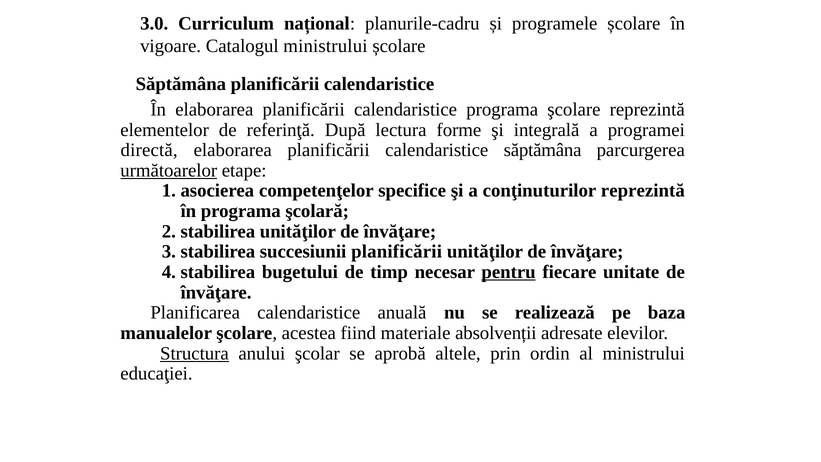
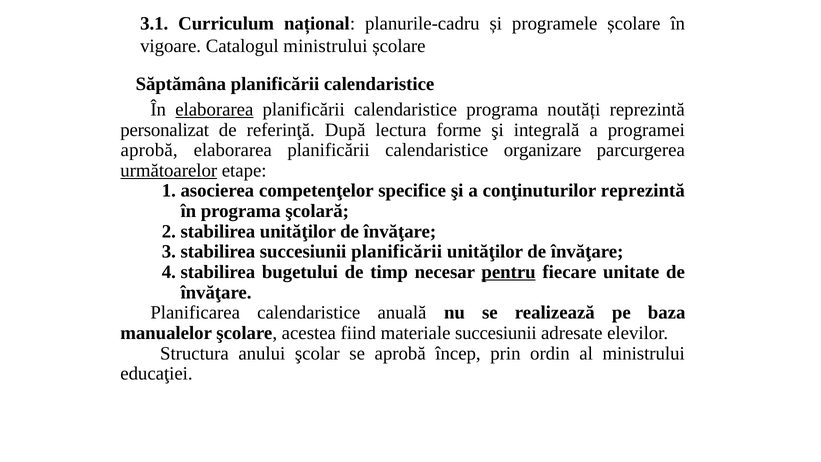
3.0: 3.0 -> 3.1
elaborarea at (214, 109) underline: none -> present
programa şcolare: şcolare -> noutăți
elementelor: elementelor -> personalizat
directă at (149, 150): directă -> aprobă
calendaristice săptămâna: săptămâna -> organizare
materiale absolvenții: absolvenții -> succesiunii
Structura underline: present -> none
altele: altele -> încep
